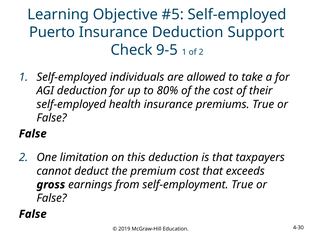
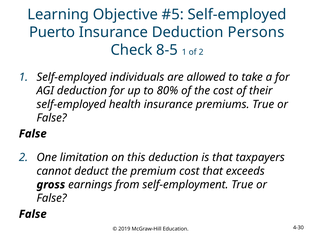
Support: Support -> Persons
9-5: 9-5 -> 8-5
